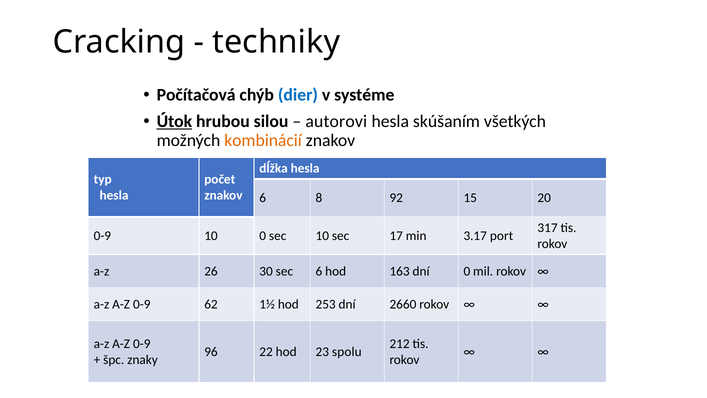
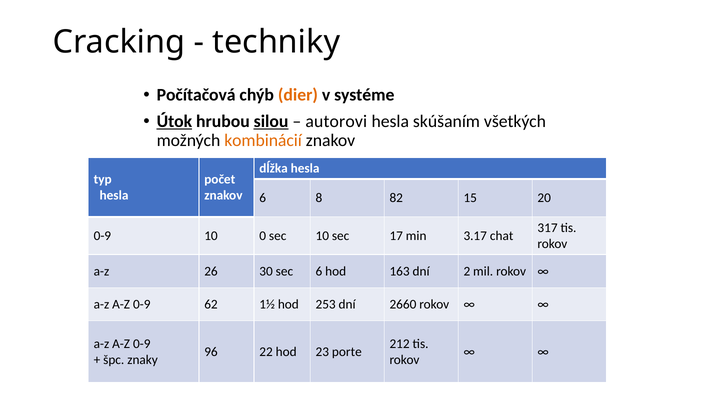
dier colour: blue -> orange
silou underline: none -> present
92: 92 -> 82
port: port -> chat
dní 0: 0 -> 2
spolu: spolu -> porte
